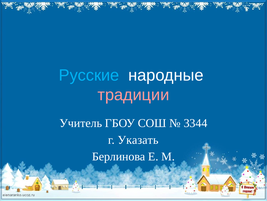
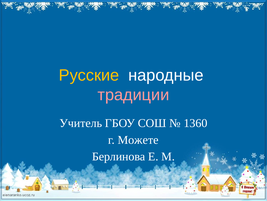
Русские colour: light blue -> yellow
3344: 3344 -> 1360
Указать: Указать -> Можете
